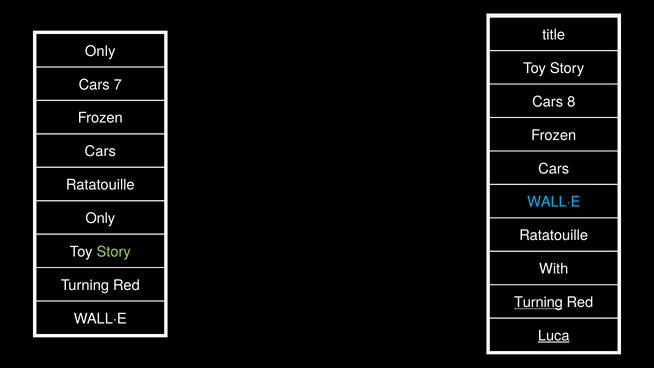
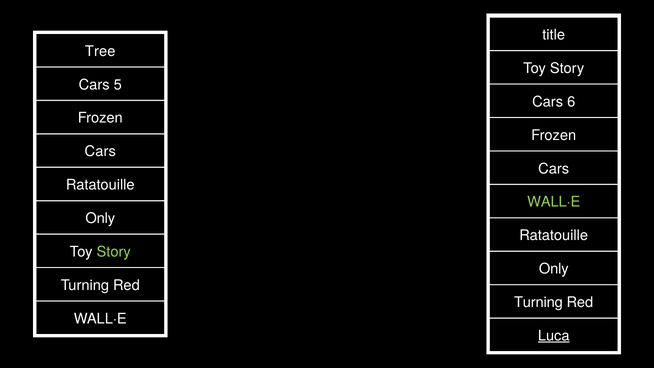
Only at (100, 51): Only -> Tree
7: 7 -> 5
8: 8 -> 6
WALL·E at (554, 202) colour: light blue -> light green
With at (554, 269): With -> Only
Turning at (538, 302) underline: present -> none
